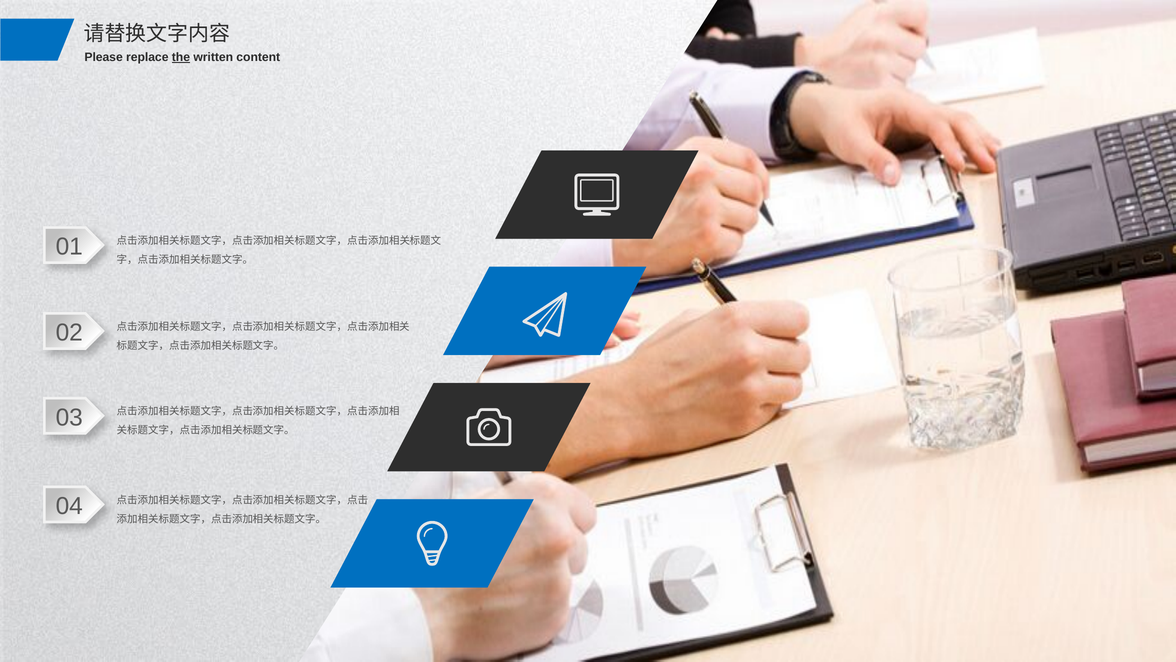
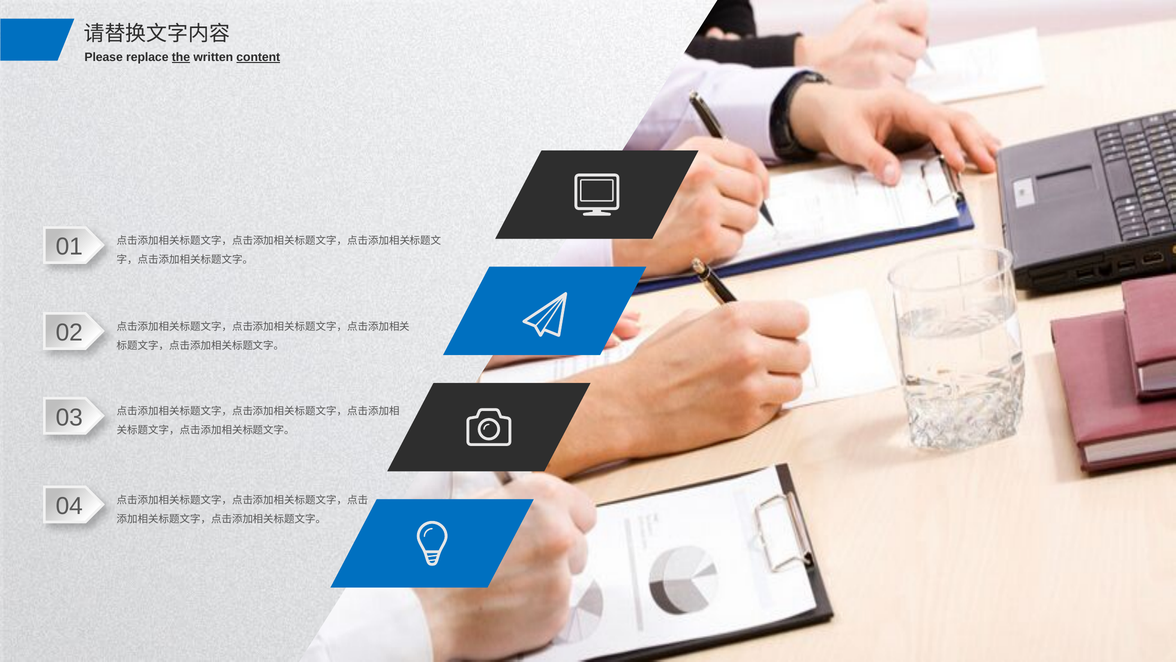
content underline: none -> present
